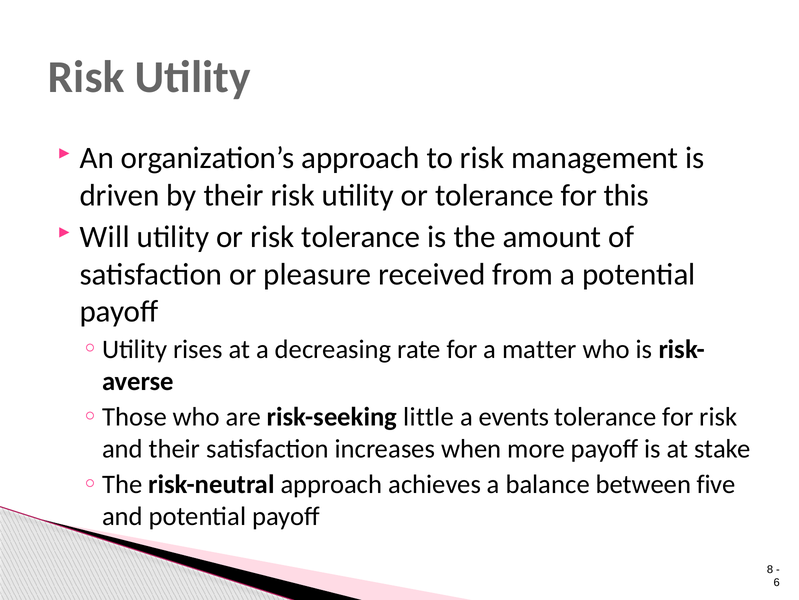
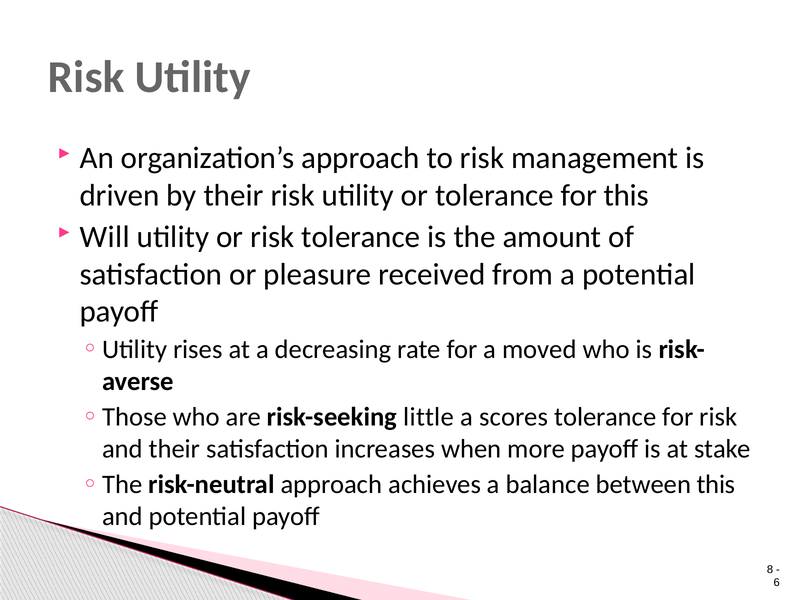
matter: matter -> moved
events: events -> scores
between five: five -> this
